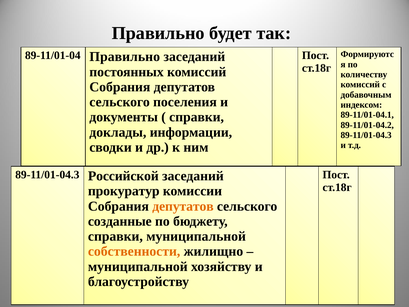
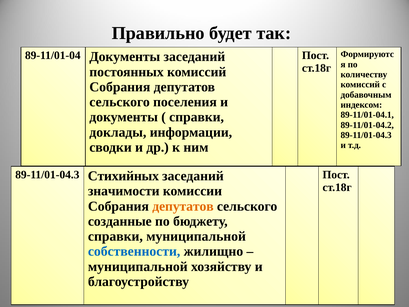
Правильно at (125, 57): Правильно -> Документы
Российской: Российской -> Стихийных
прокуратур: прокуратур -> значимости
собственности colour: orange -> blue
